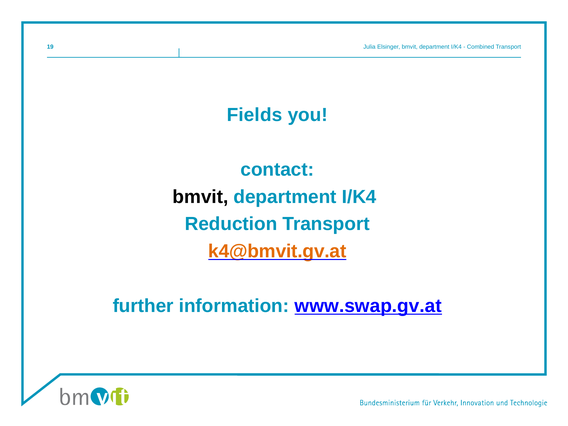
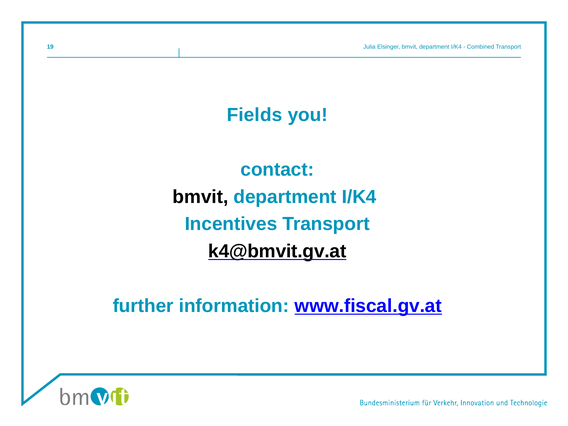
Reduction: Reduction -> Incentives
k4@bmvit.gv.at colour: orange -> black
www.swap.gv.at: www.swap.gv.at -> www.fiscal.gv.at
